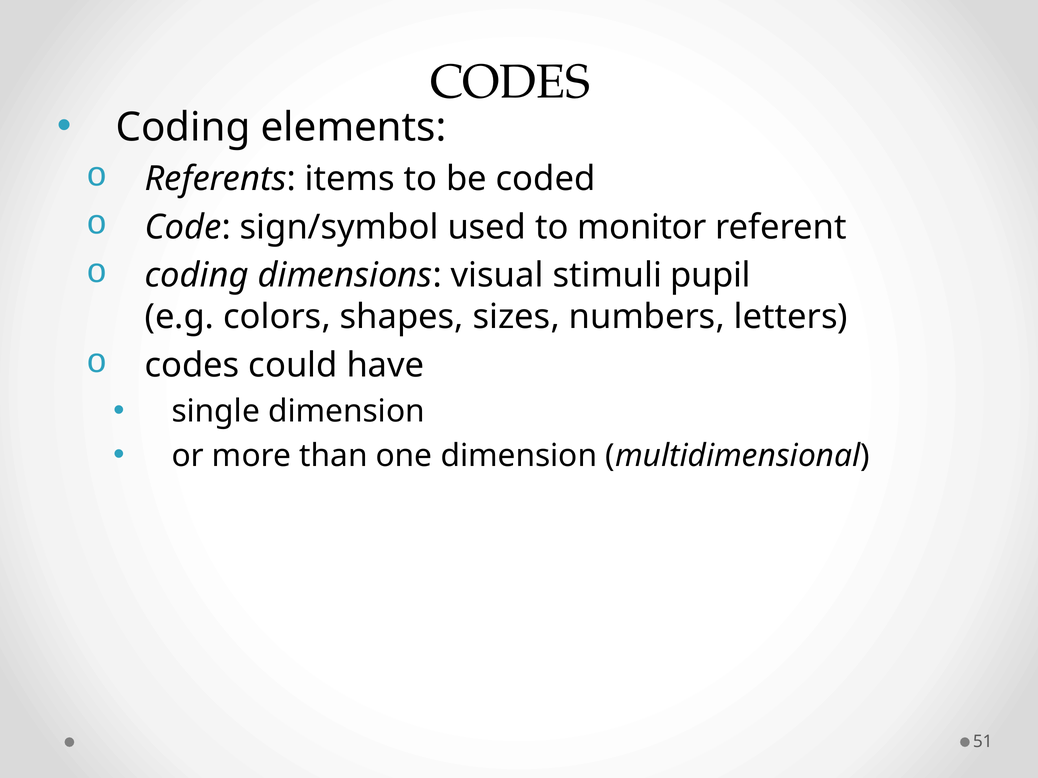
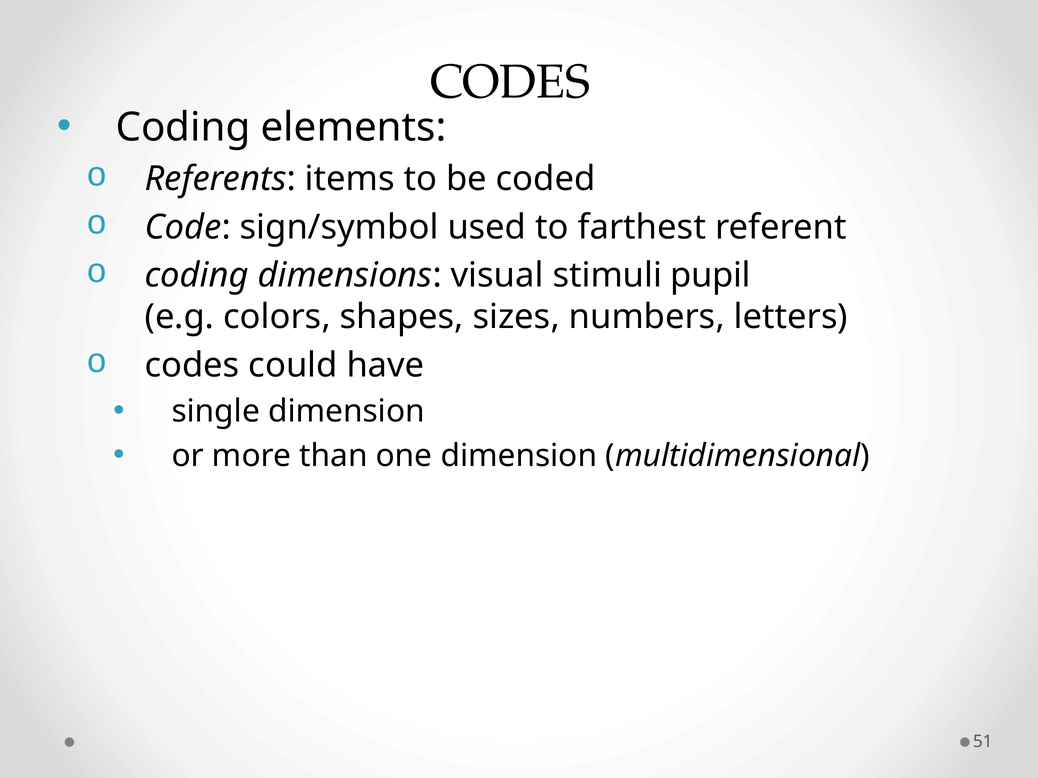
monitor: monitor -> farthest
